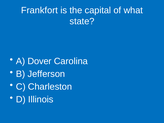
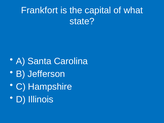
Dover: Dover -> Santa
Charleston: Charleston -> Hampshire
